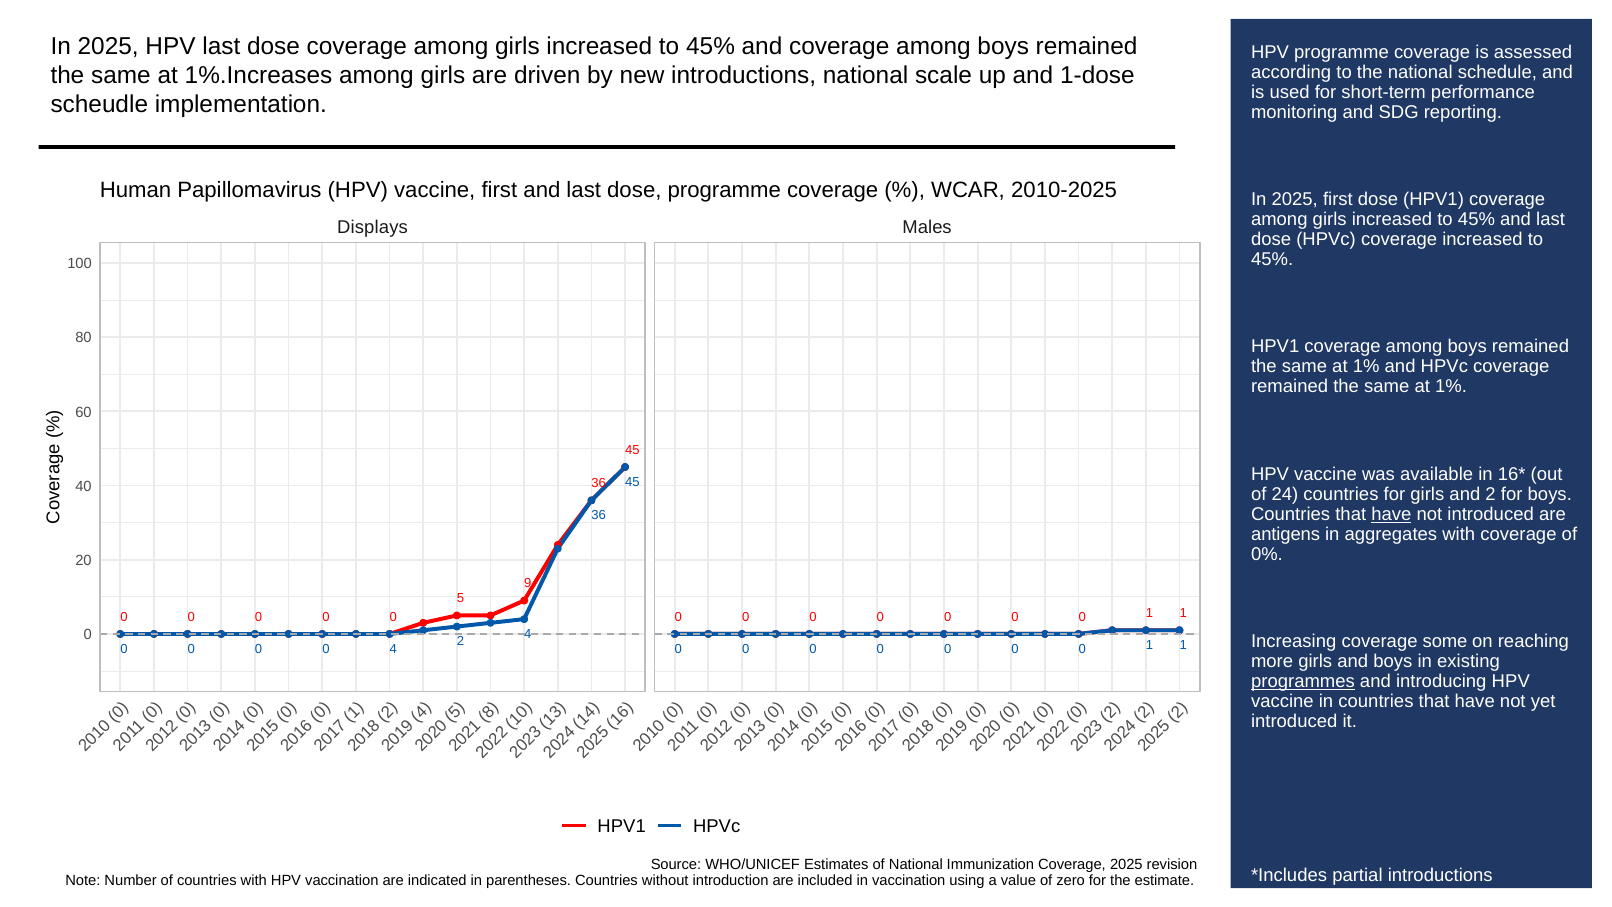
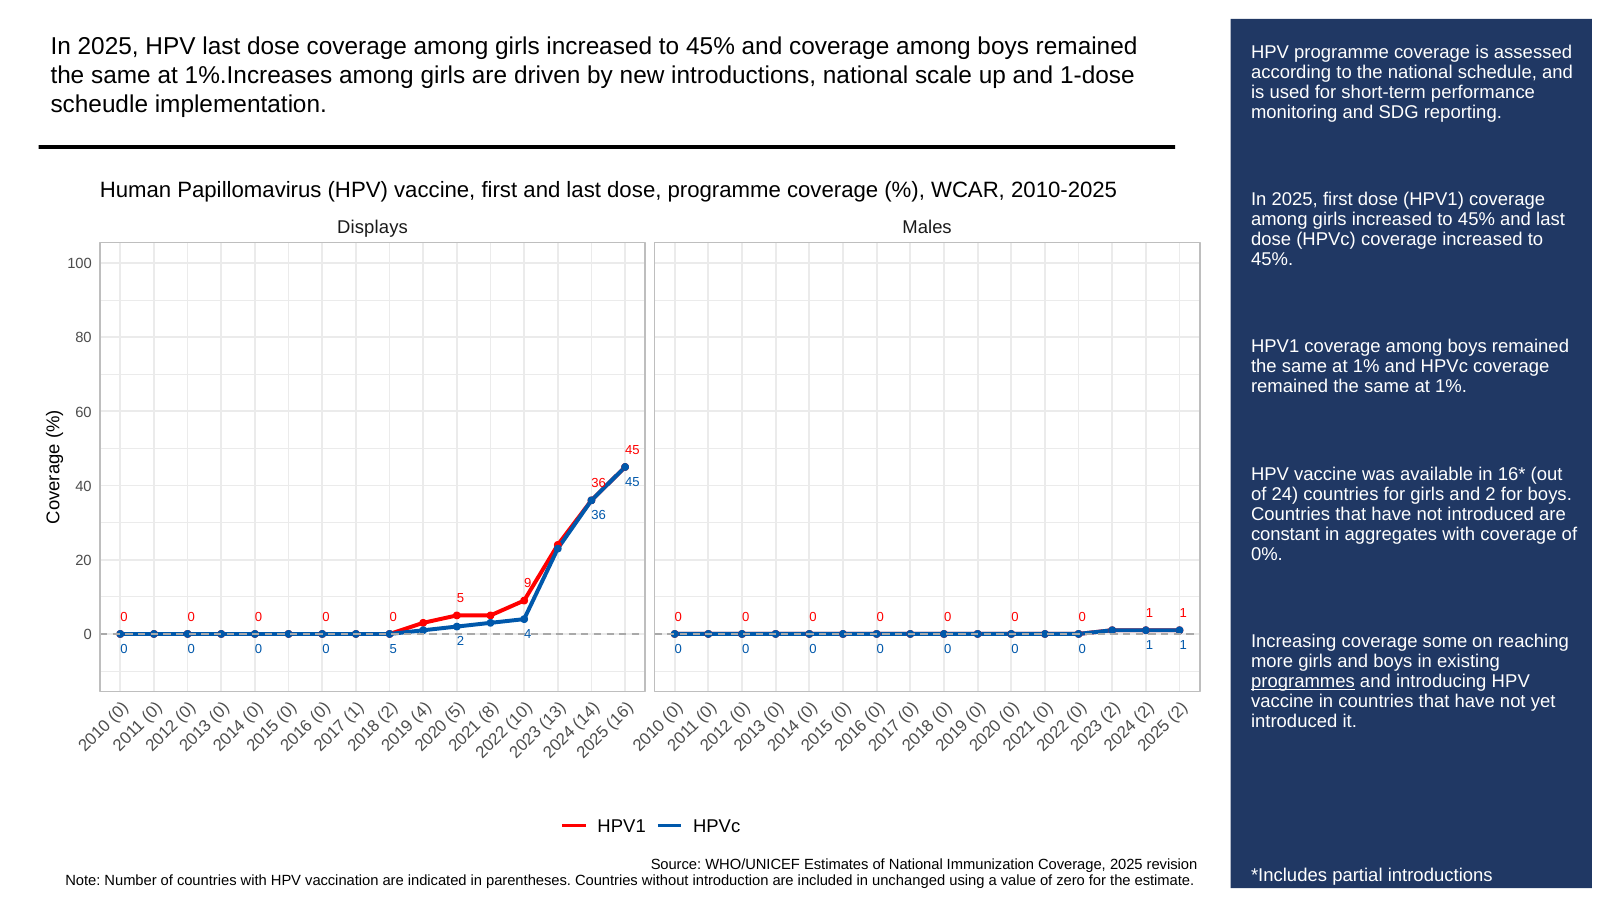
have at (1391, 514) underline: present -> none
antigens: antigens -> constant
4 at (393, 649): 4 -> 5
in vaccination: vaccination -> unchanged
